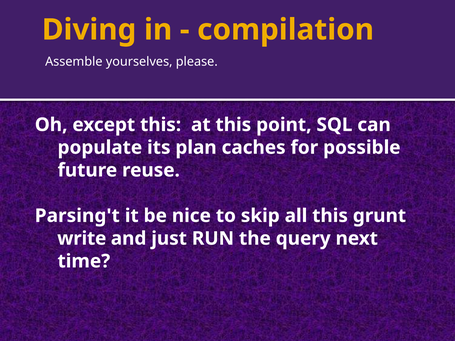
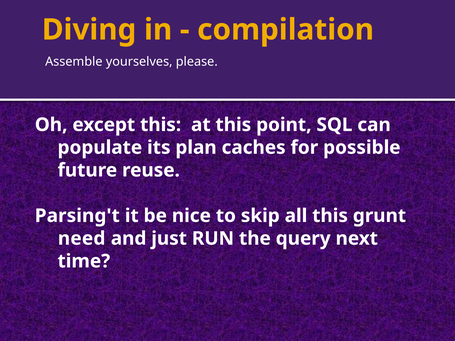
write: write -> need
